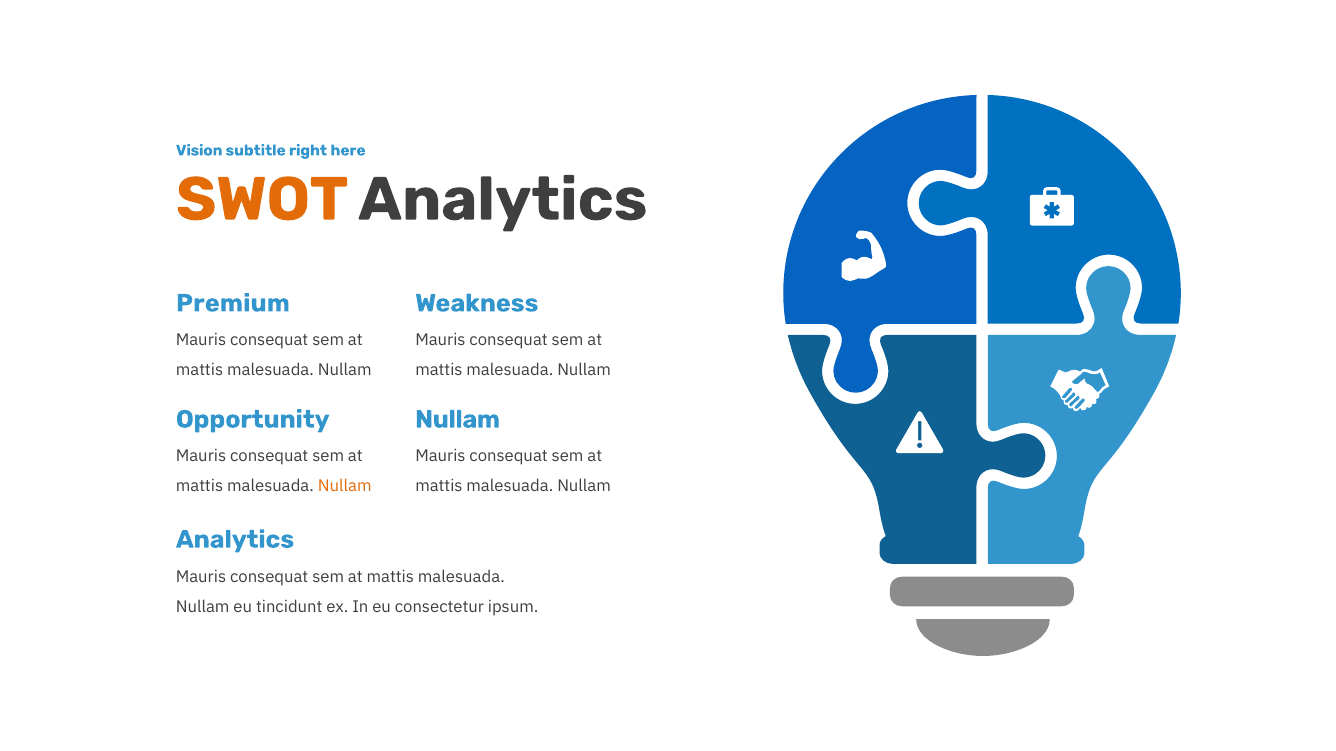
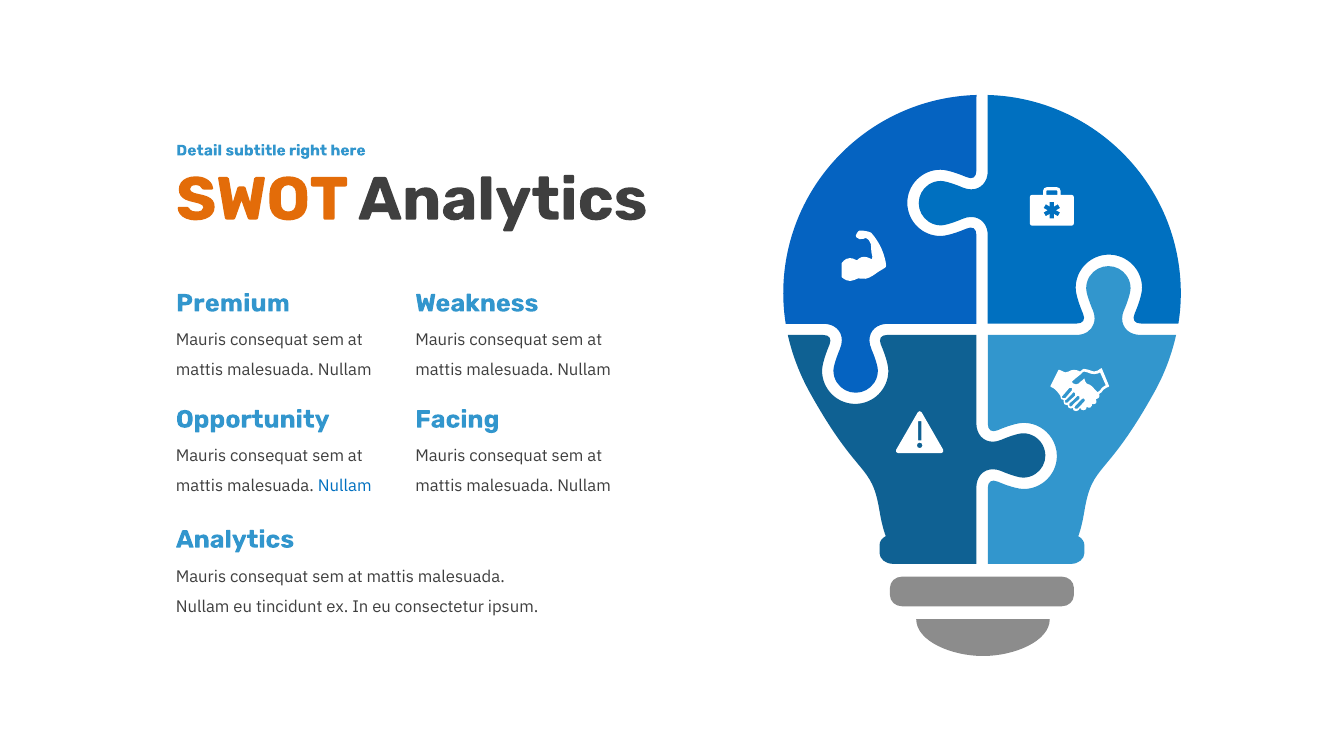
Vision: Vision -> Detail
Nullam at (457, 420): Nullam -> Facing
Nullam at (345, 487) colour: orange -> blue
